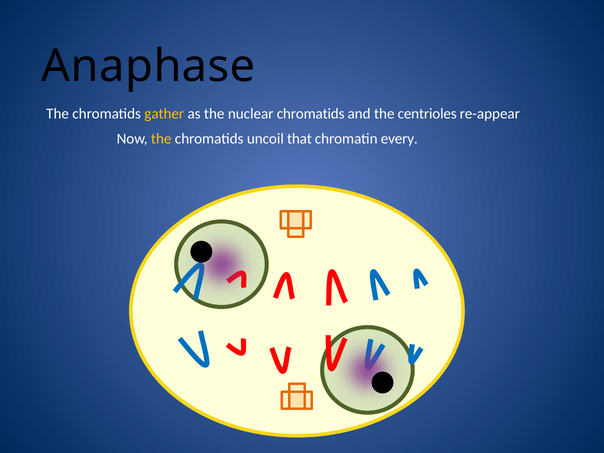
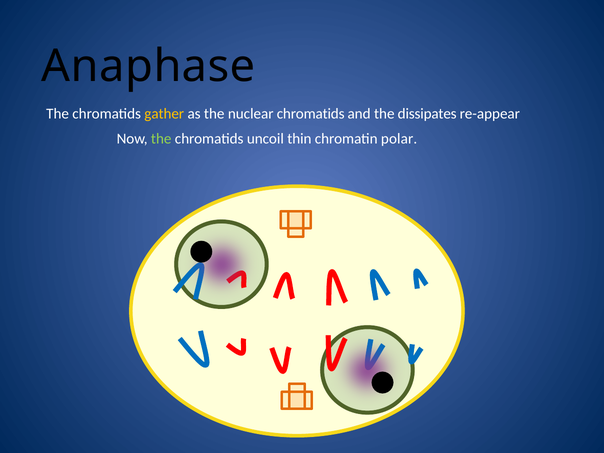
centrioles: centrioles -> dissipates
the at (161, 139) colour: yellow -> light green
that: that -> thin
every: every -> polar
